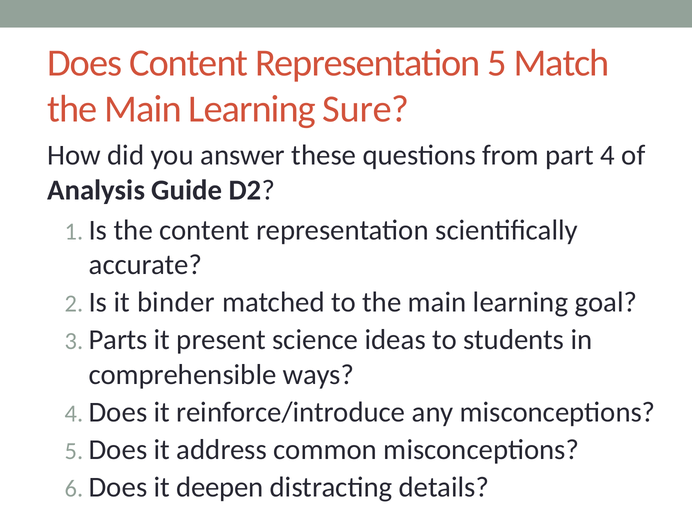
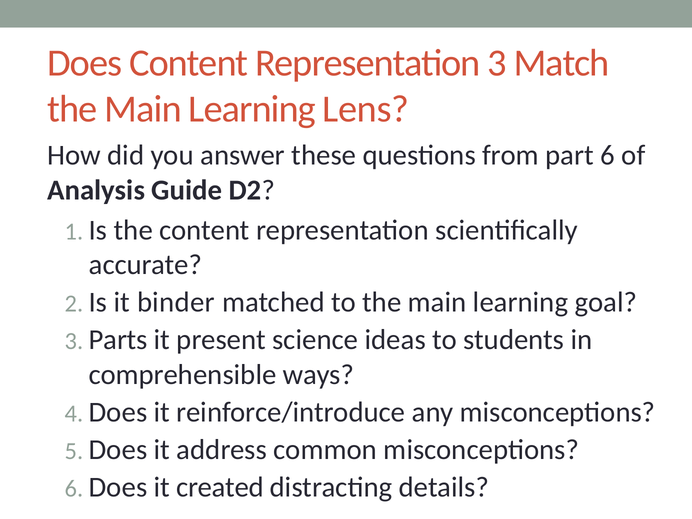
Representation 5: 5 -> 3
Sure: Sure -> Lens
part 4: 4 -> 6
deepen: deepen -> created
